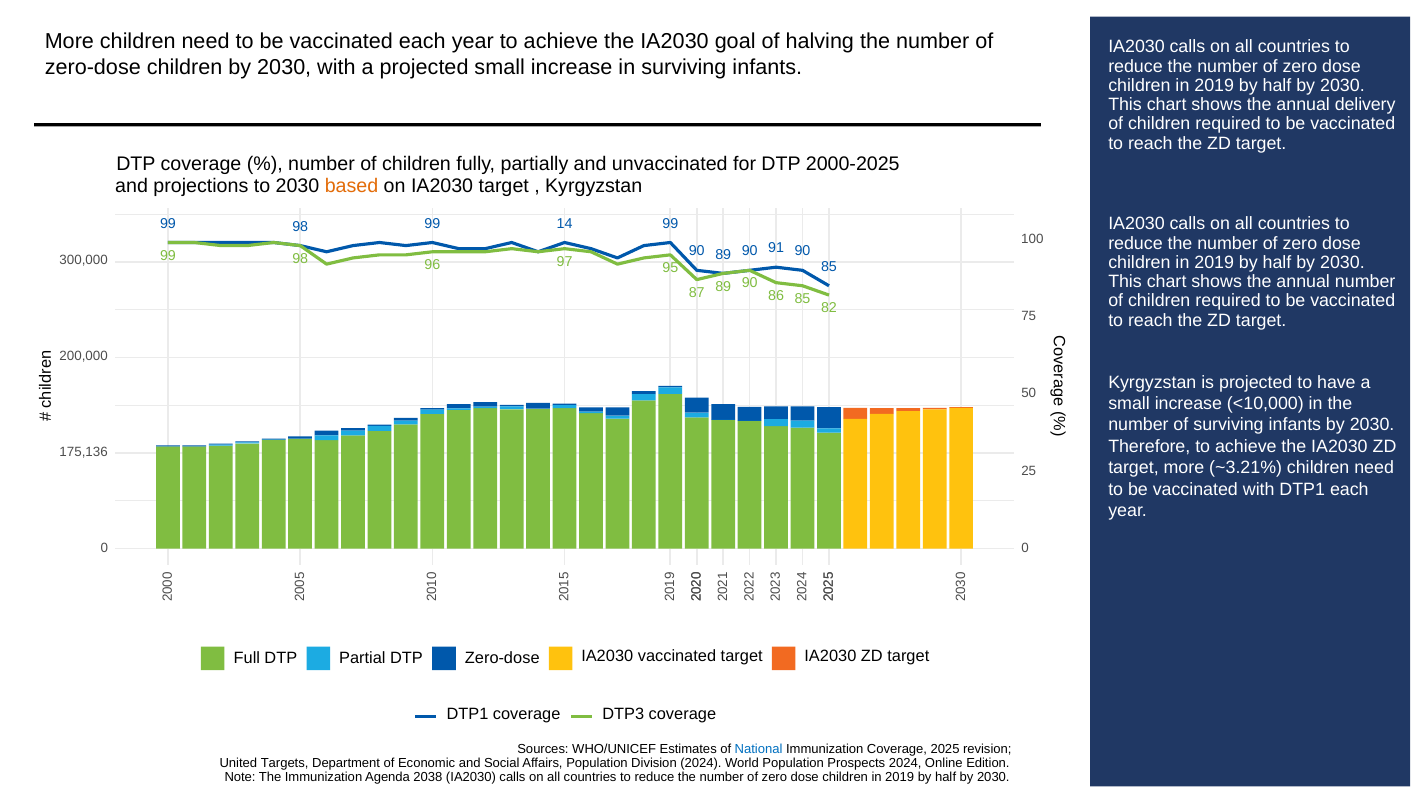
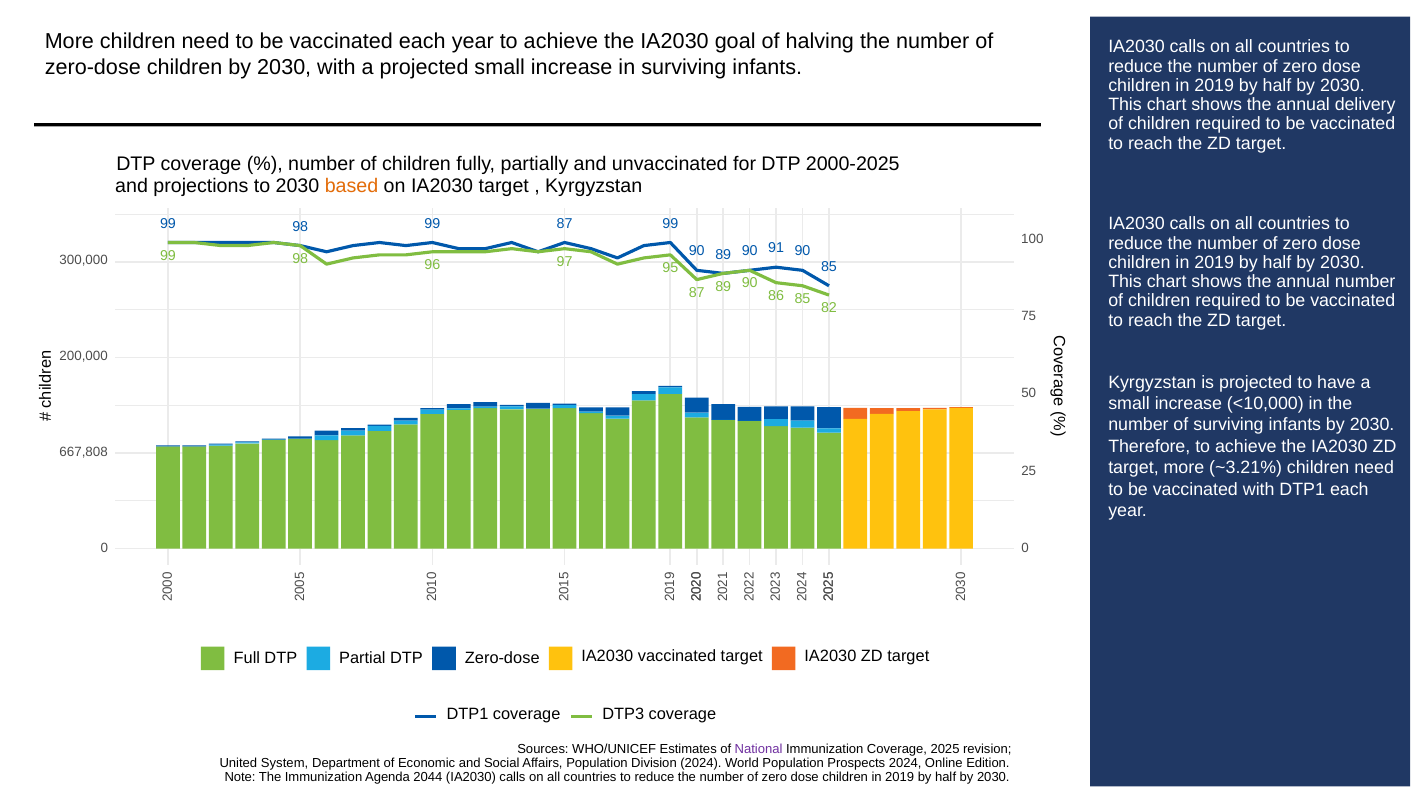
99 14: 14 -> 87
175,136: 175,136 -> 667,808
National colour: blue -> purple
Targets: Targets -> System
2038: 2038 -> 2044
